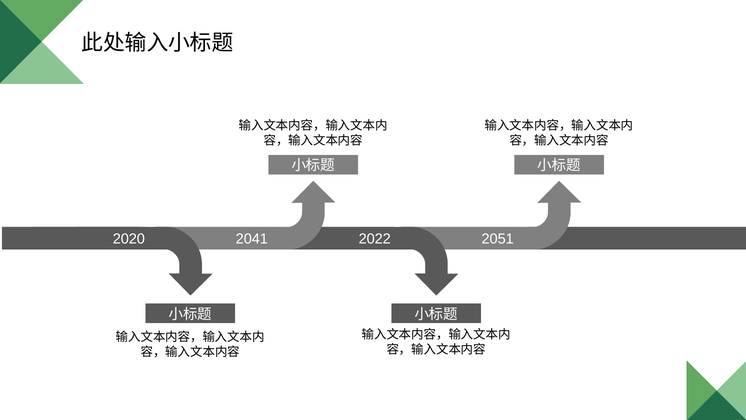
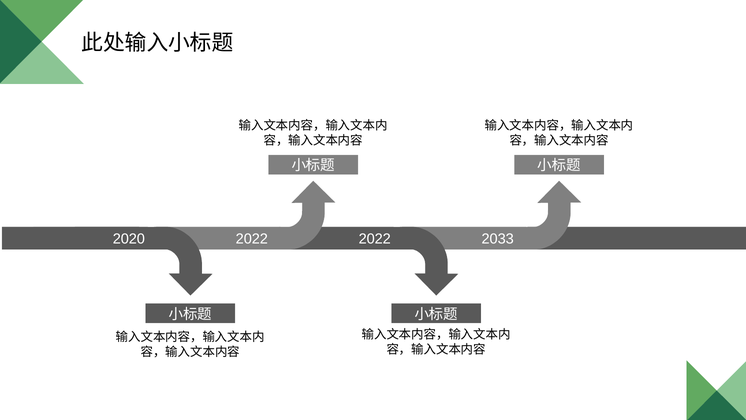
2020 2041: 2041 -> 2022
2051: 2051 -> 2033
